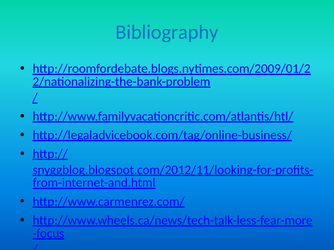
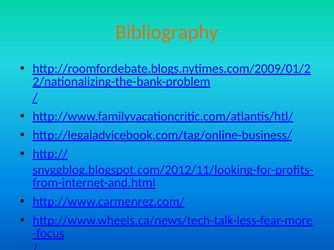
Bibliography colour: blue -> orange
